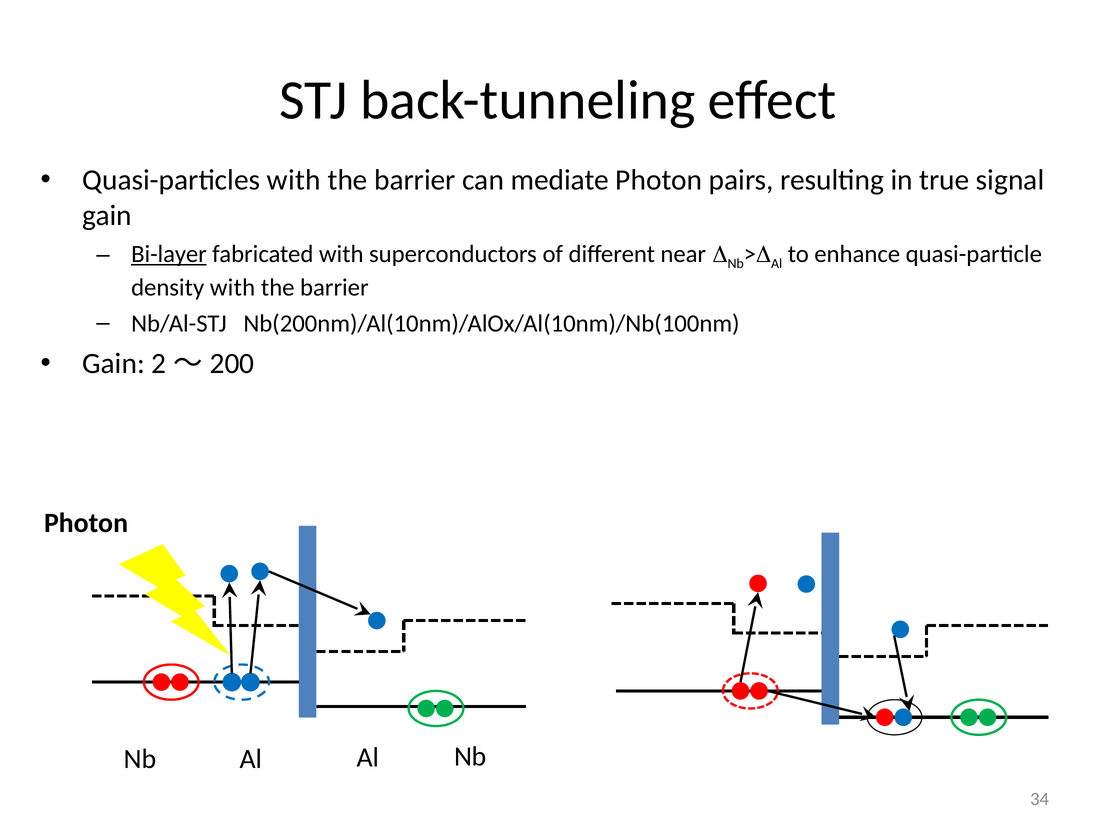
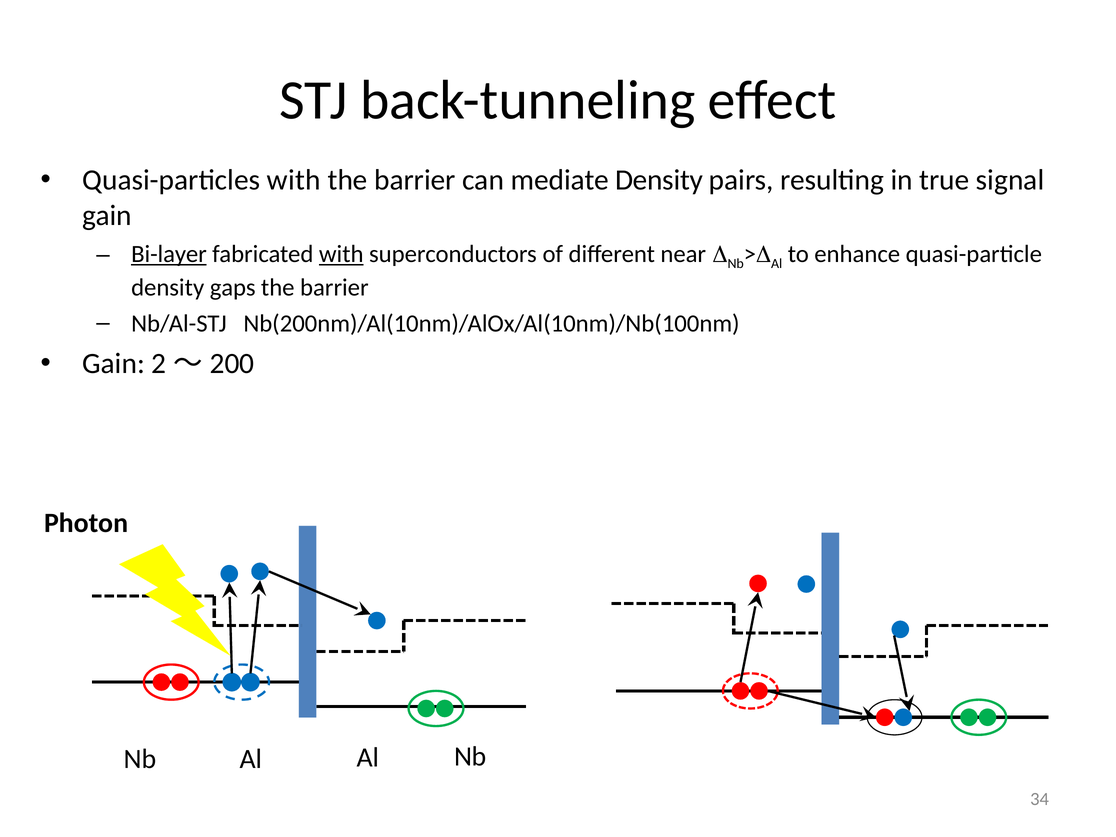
mediate Photon: Photon -> Density
with at (341, 254) underline: none -> present
density with: with -> gaps
